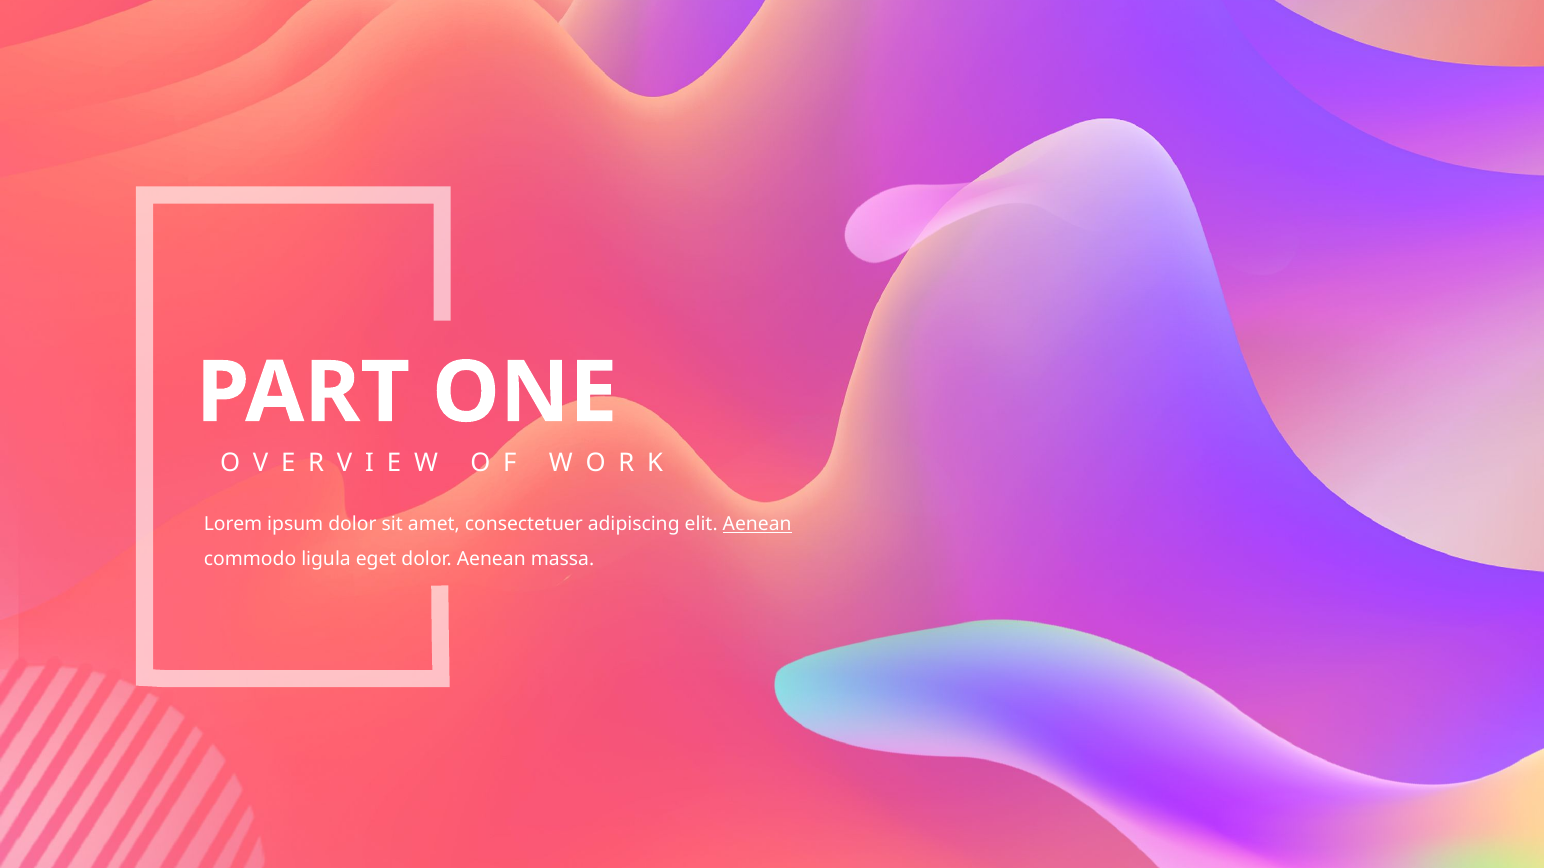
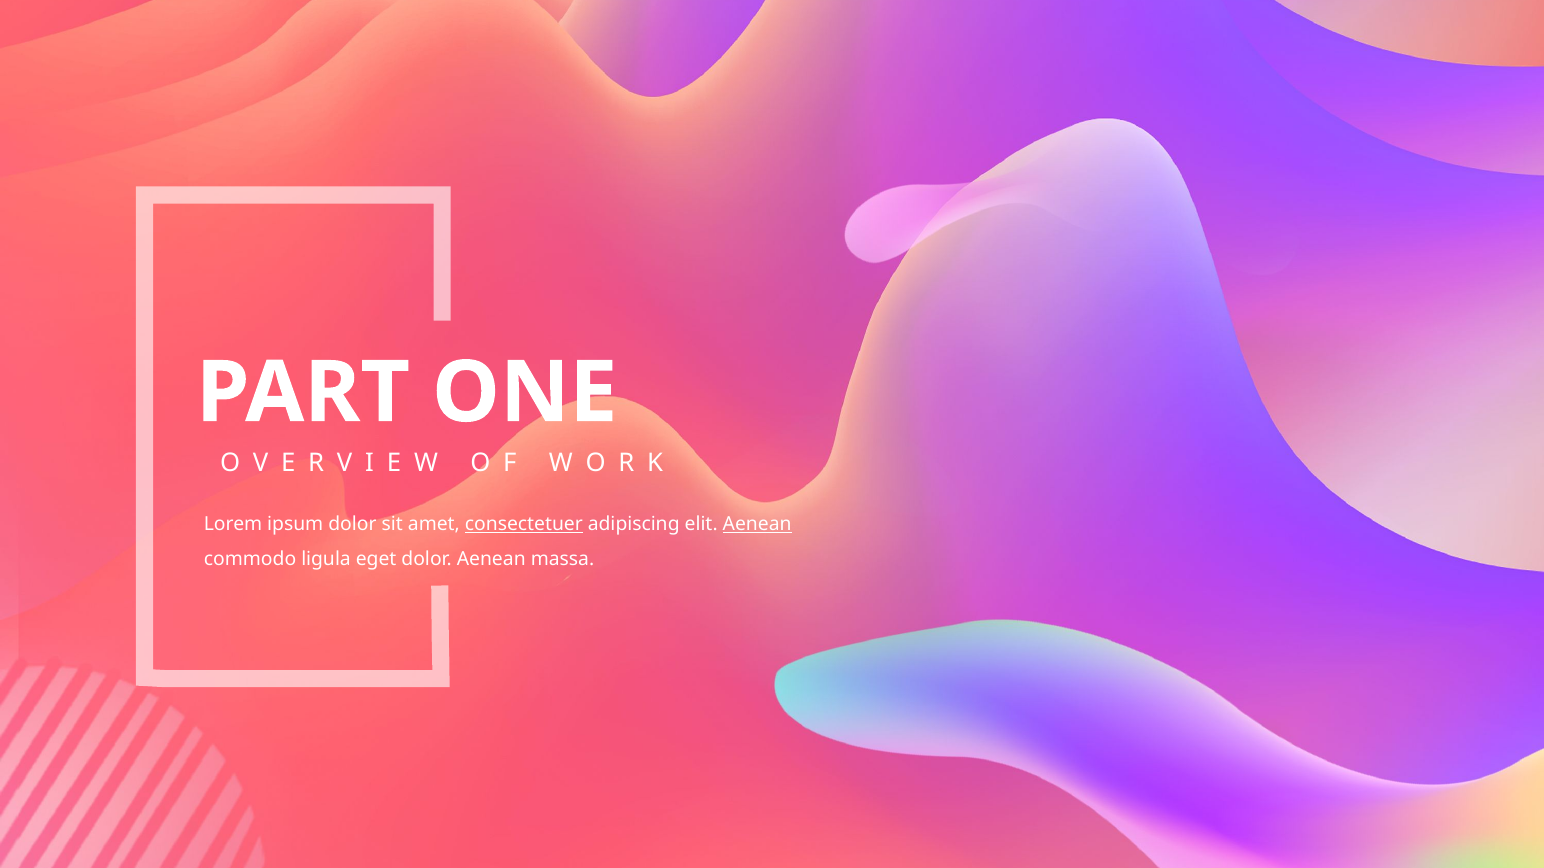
consectetuer underline: none -> present
